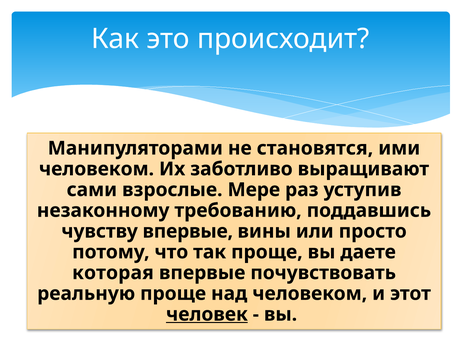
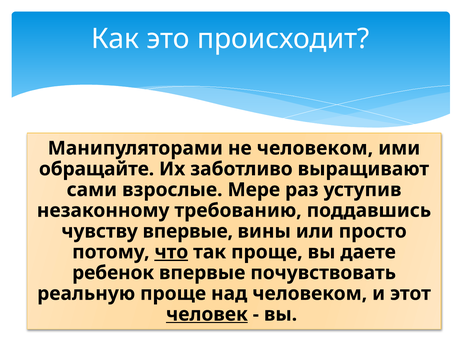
не становятся: становятся -> человеком
человеком at (96, 169): человеком -> обращайте
что underline: none -> present
которая: которая -> ребенок
